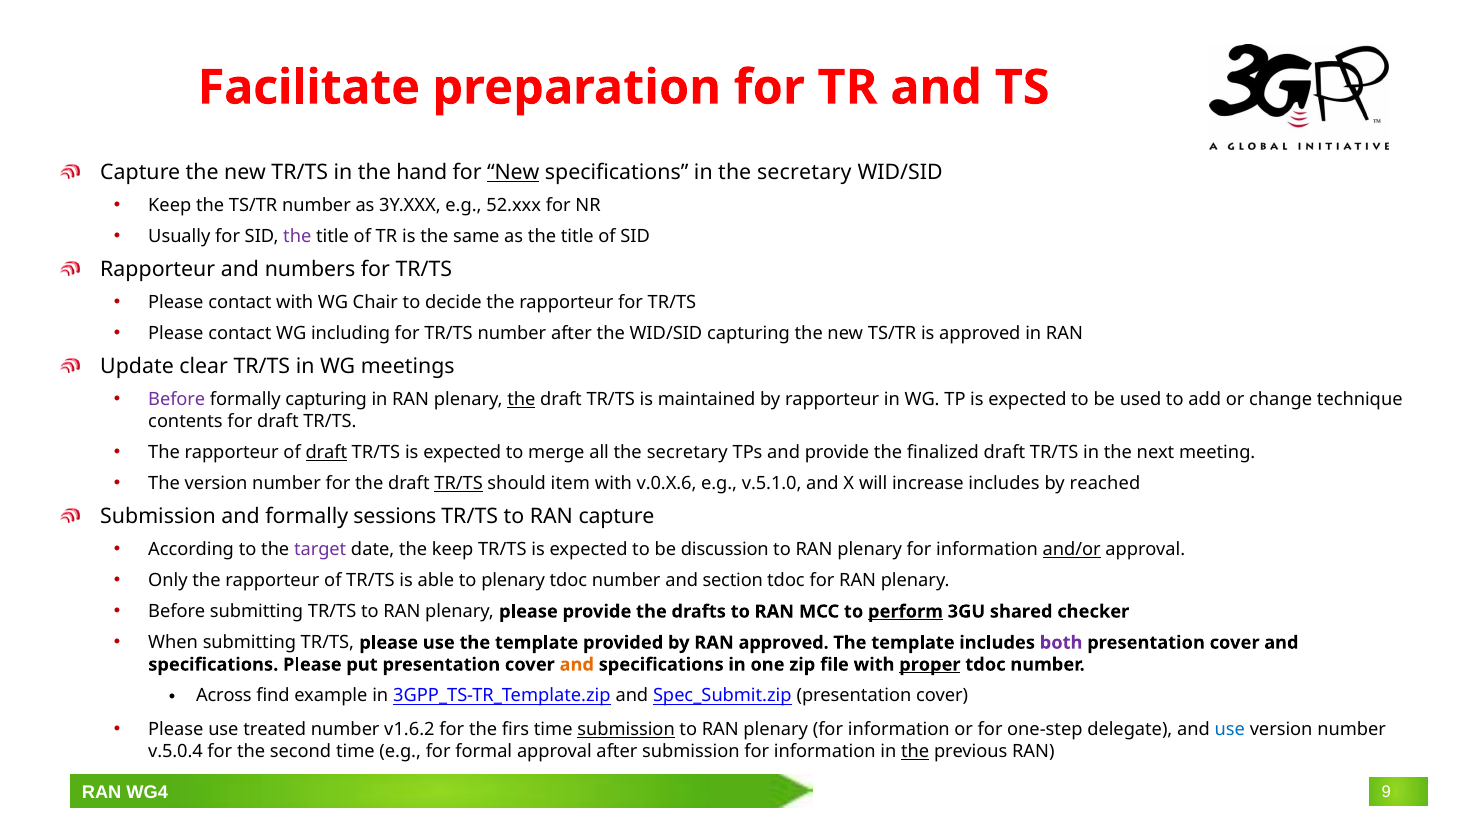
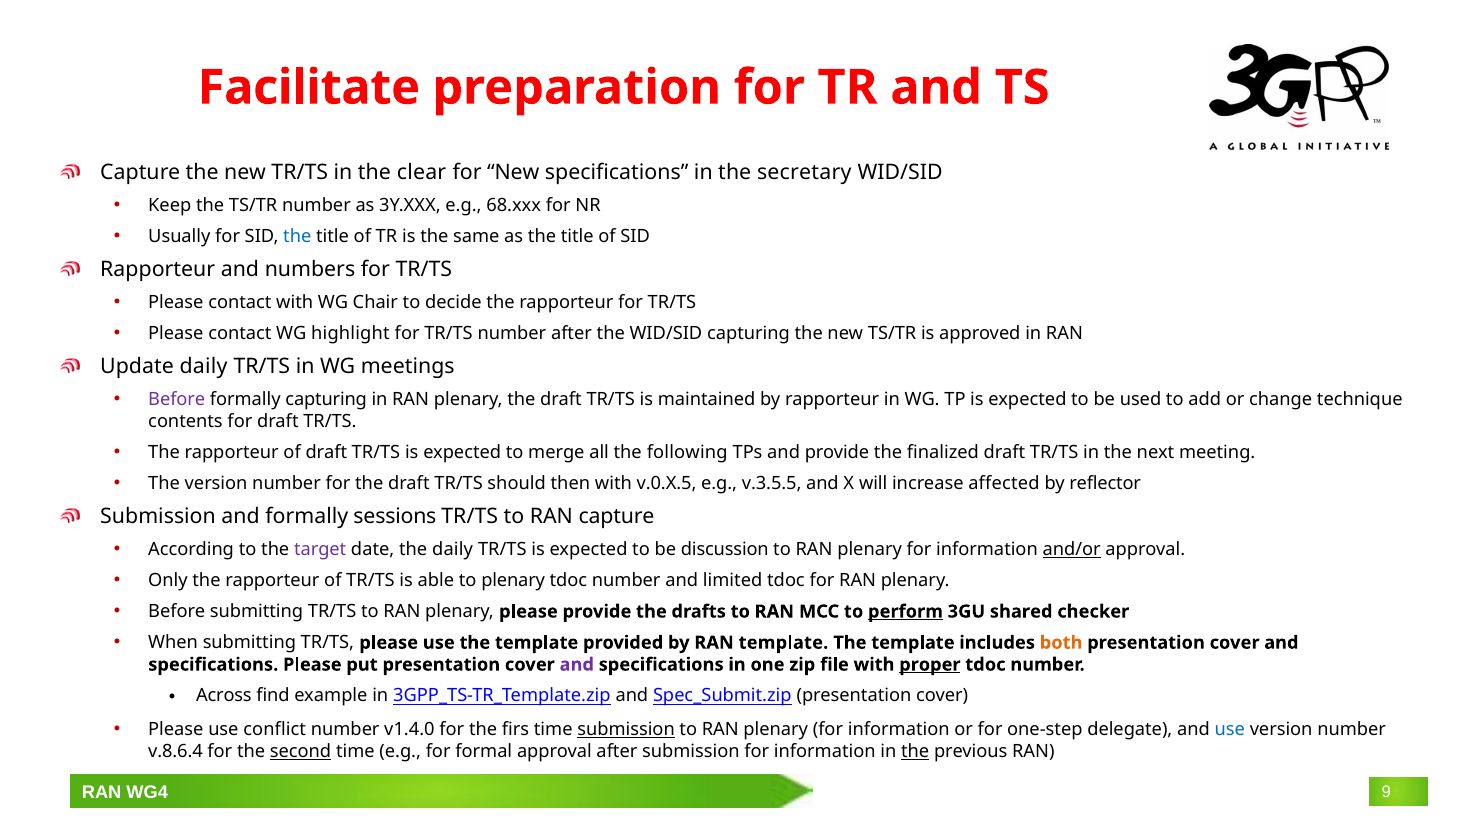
hand: hand -> clear
New at (513, 172) underline: present -> none
52.xxx: 52.xxx -> 68.xxx
the at (297, 236) colour: purple -> blue
including: including -> highlight
Update clear: clear -> daily
the at (521, 399) underline: present -> none
draft at (326, 452) underline: present -> none
all the secretary: secretary -> following
TR/TS at (459, 483) underline: present -> none
item: item -> then
v.0.X.6: v.0.X.6 -> v.0.X.5
v.5.1.0: v.5.1.0 -> v.3.5.5
increase includes: includes -> affected
reached: reached -> reflector
the keep: keep -> daily
section: section -> limited
RAN approved: approved -> template
both colour: purple -> orange
and at (577, 664) colour: orange -> purple
treated: treated -> conflict
v1.6.2: v1.6.2 -> v1.4.0
v.5.0.4: v.5.0.4 -> v.8.6.4
second underline: none -> present
